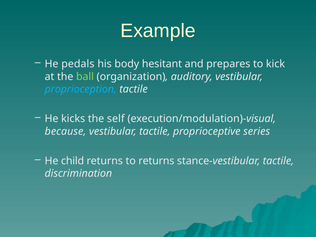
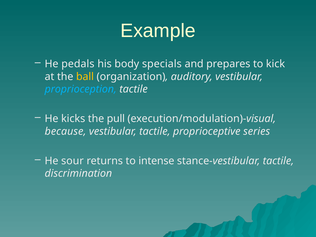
hesitant: hesitant -> specials
ball colour: light green -> yellow
self: self -> pull
child: child -> sour
to returns: returns -> intense
